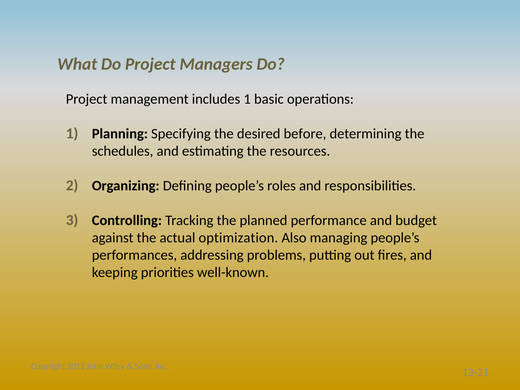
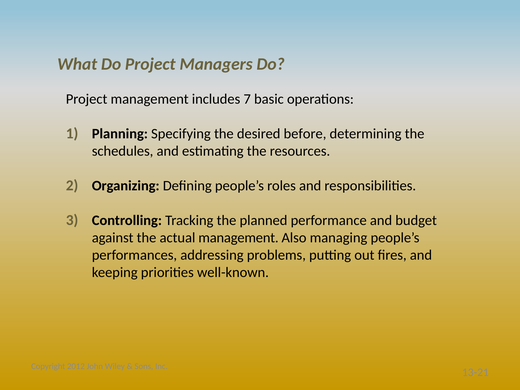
includes 1: 1 -> 7
actual optimization: optimization -> management
